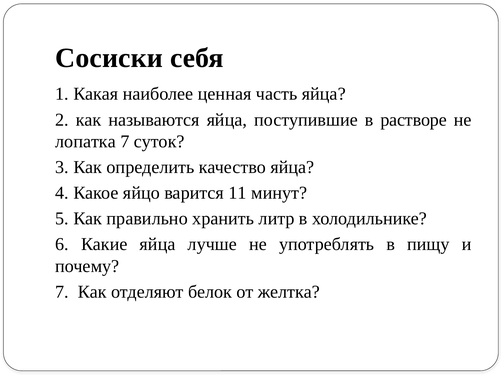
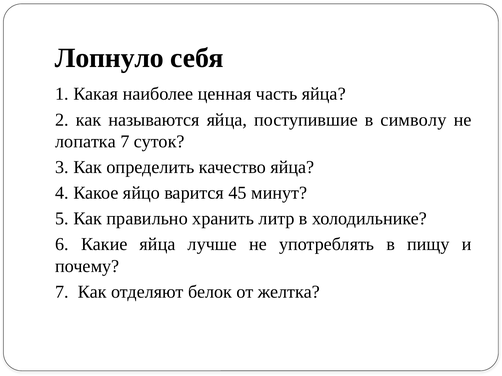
Сосиски: Сосиски -> Лопнуло
растворе: растворе -> символу
11: 11 -> 45
